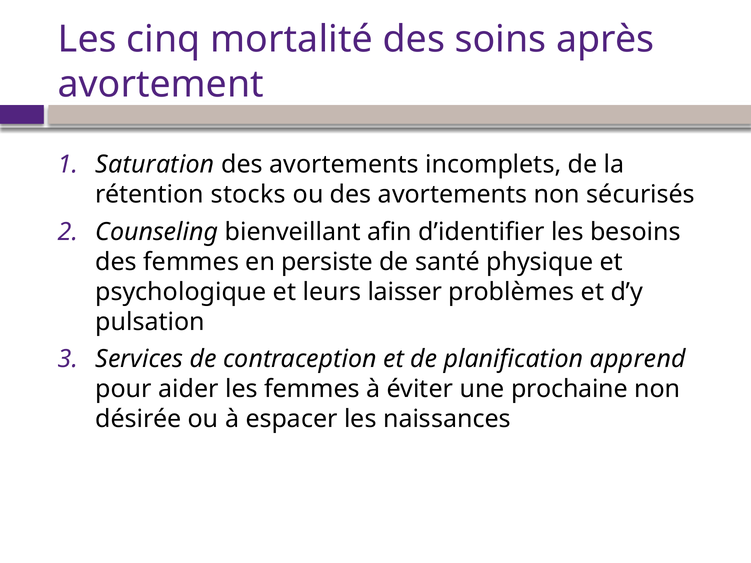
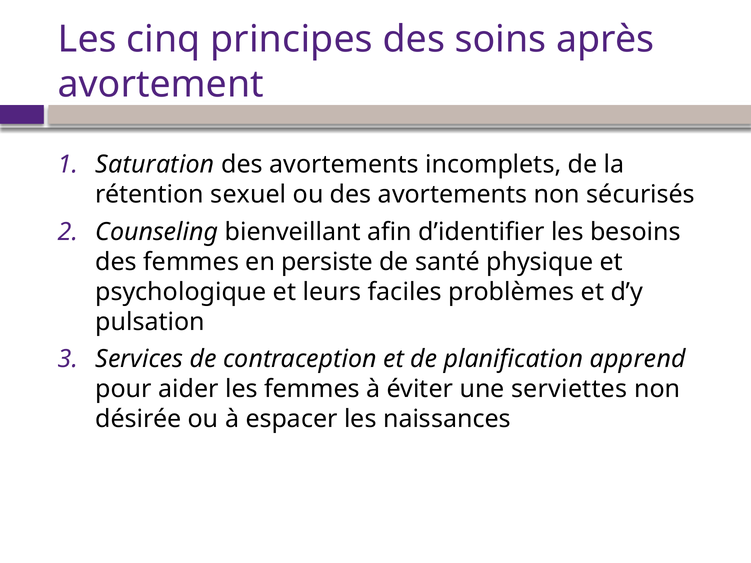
mortalité: mortalité -> principes
stocks: stocks -> sexuel
laisser: laisser -> faciles
prochaine: prochaine -> serviettes
